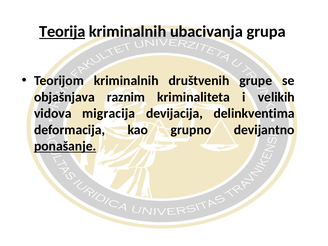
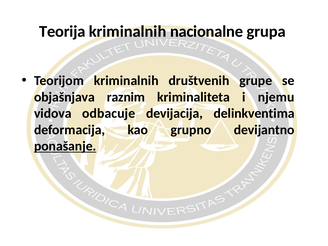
Teorija underline: present -> none
ubacivanja: ubacivanja -> nacionalne
velikih: velikih -> njemu
migracija: migracija -> odbacuje
